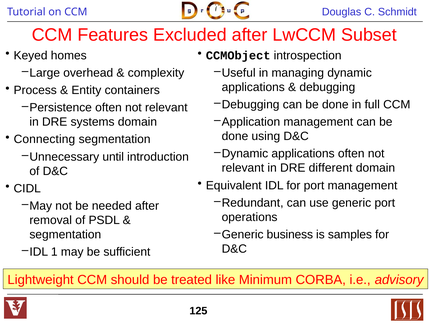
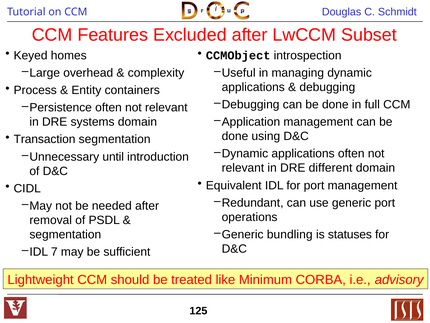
Connecting: Connecting -> Transaction
business: business -> bundling
samples: samples -> statuses
1: 1 -> 7
